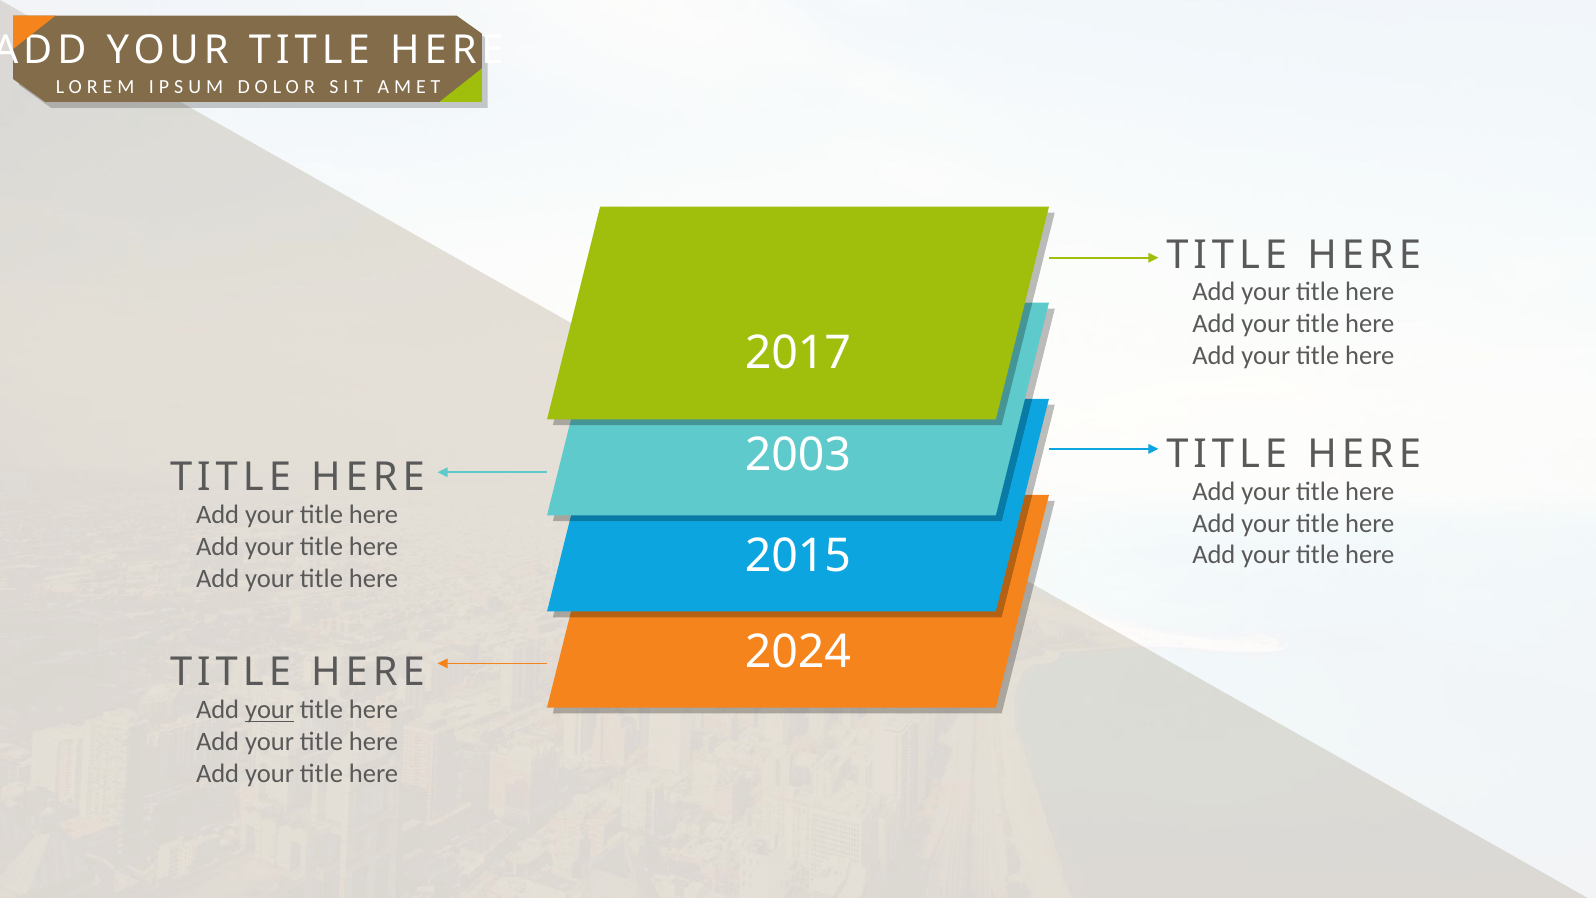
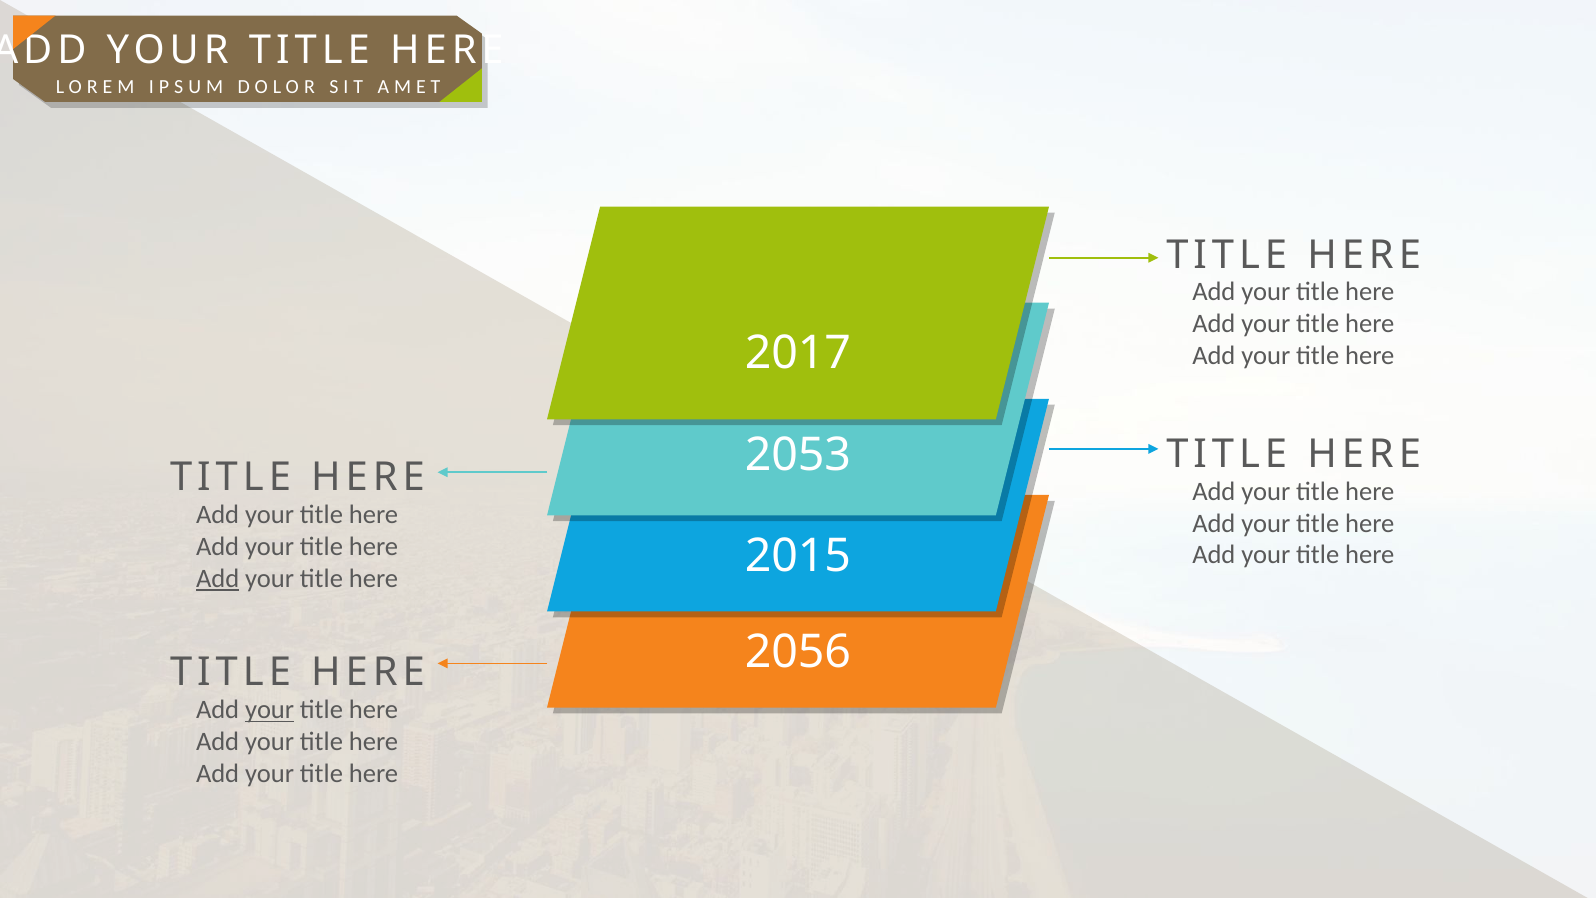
2003: 2003 -> 2053
Add at (218, 578) underline: none -> present
2024: 2024 -> 2056
